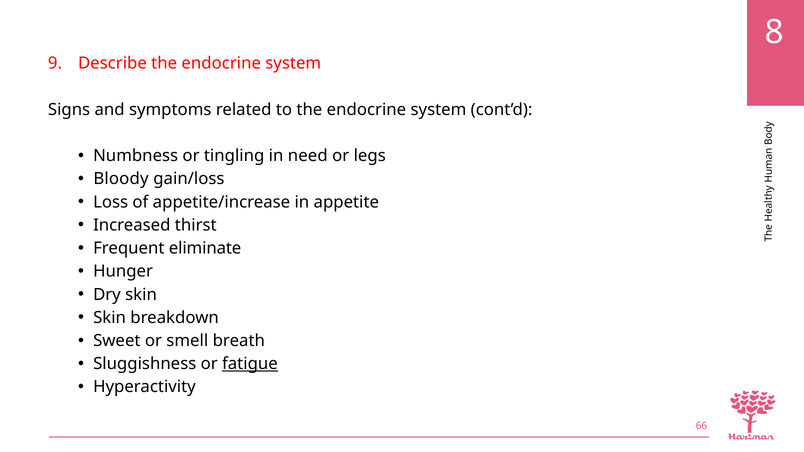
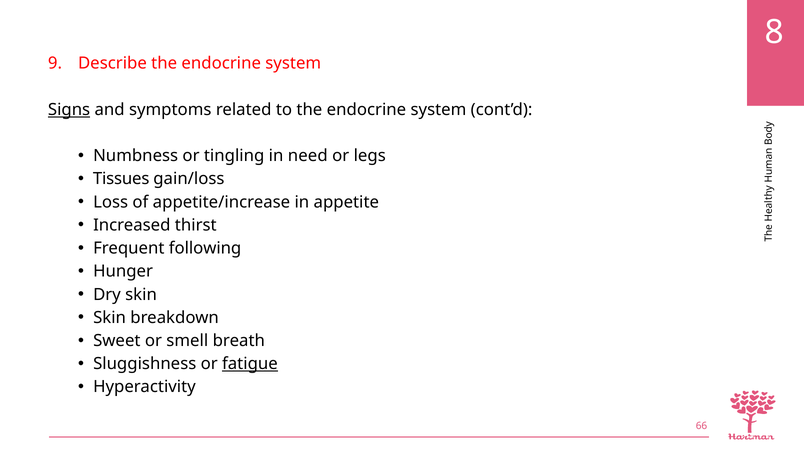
Signs underline: none -> present
Bloody: Bloody -> Tissues
eliminate: eliminate -> following
